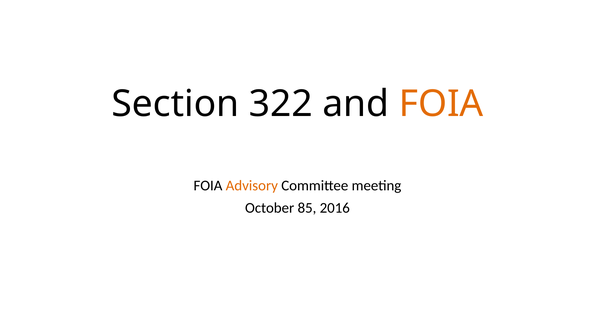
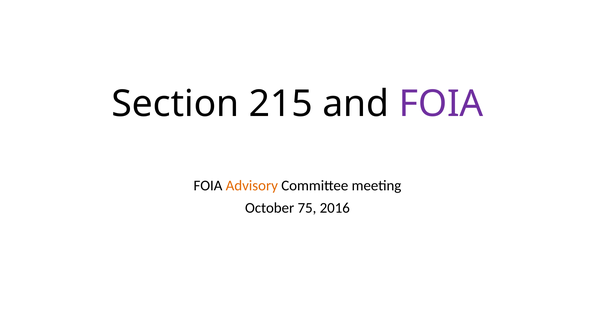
322: 322 -> 215
FOIA at (441, 104) colour: orange -> purple
85: 85 -> 75
